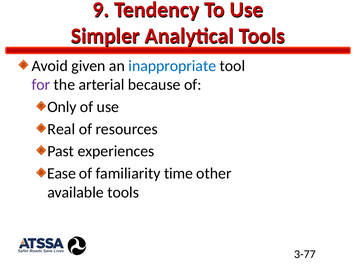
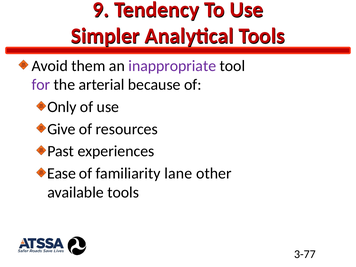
given: given -> them
inappropriate colour: blue -> purple
Real: Real -> Give
time: time -> lane
